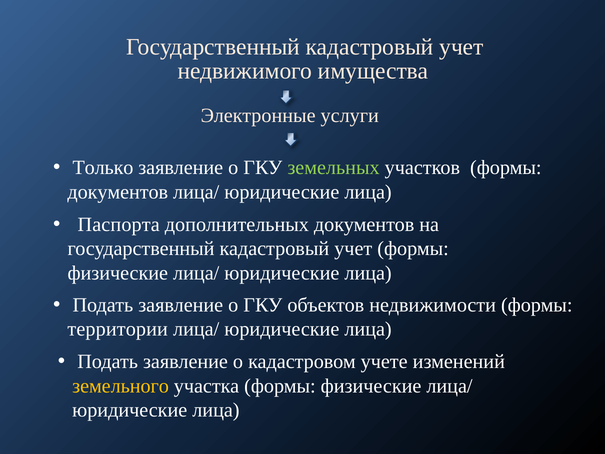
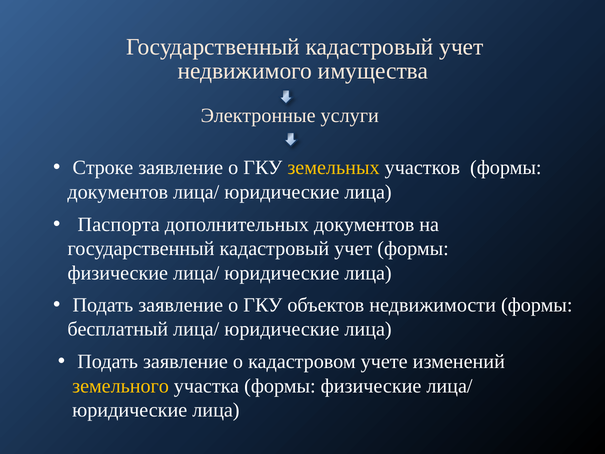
Только: Только -> Строке
земельных colour: light green -> yellow
территории: территории -> бесплатный
